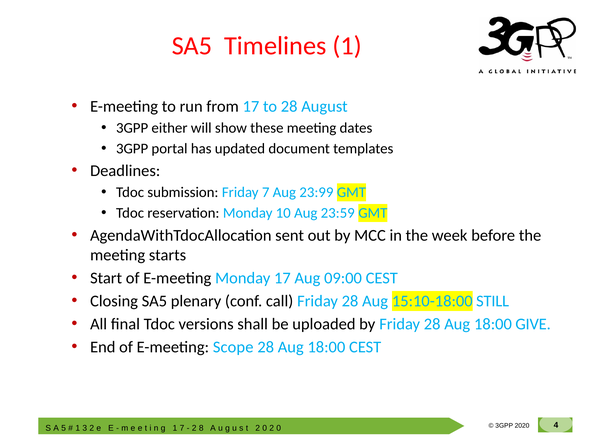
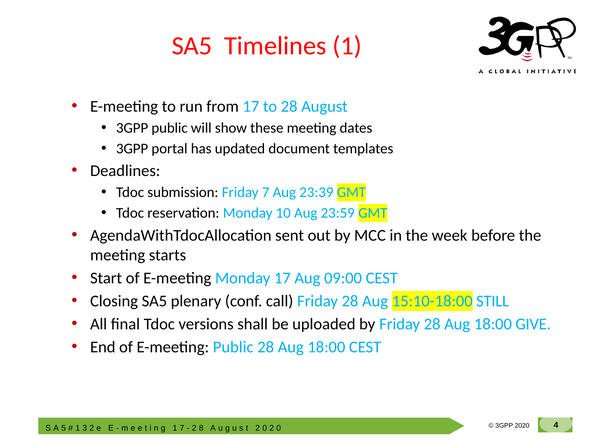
3GPP either: either -> public
23:99: 23:99 -> 23:39
E-meeting Scope: Scope -> Public
